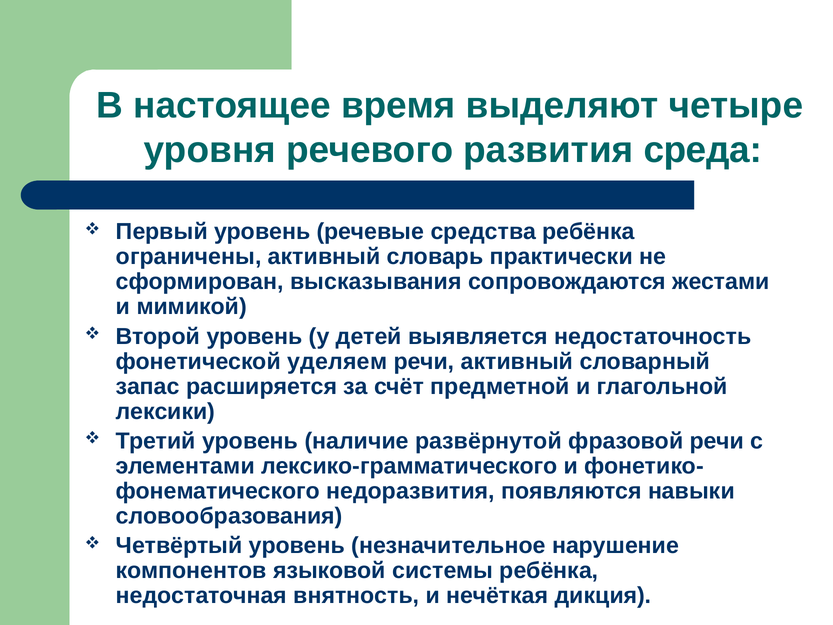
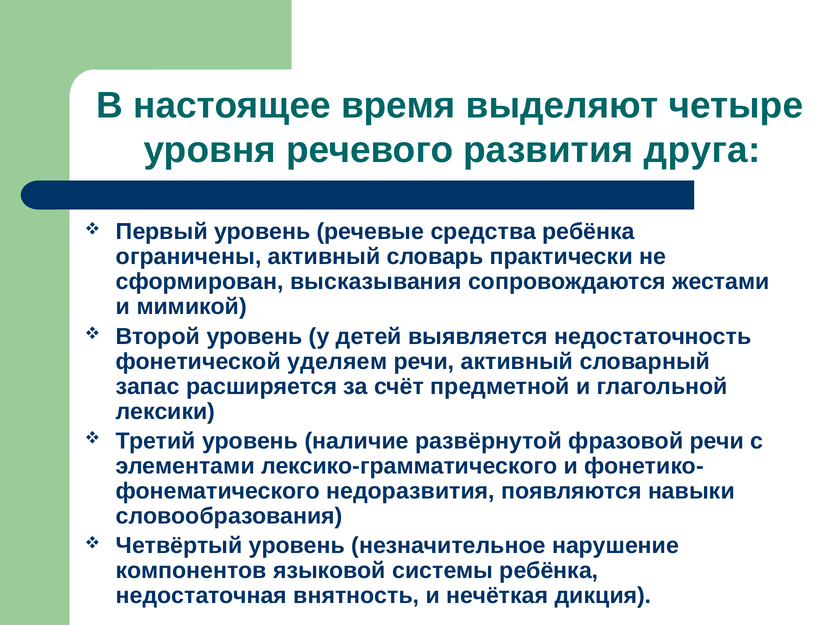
среда: среда -> друга
